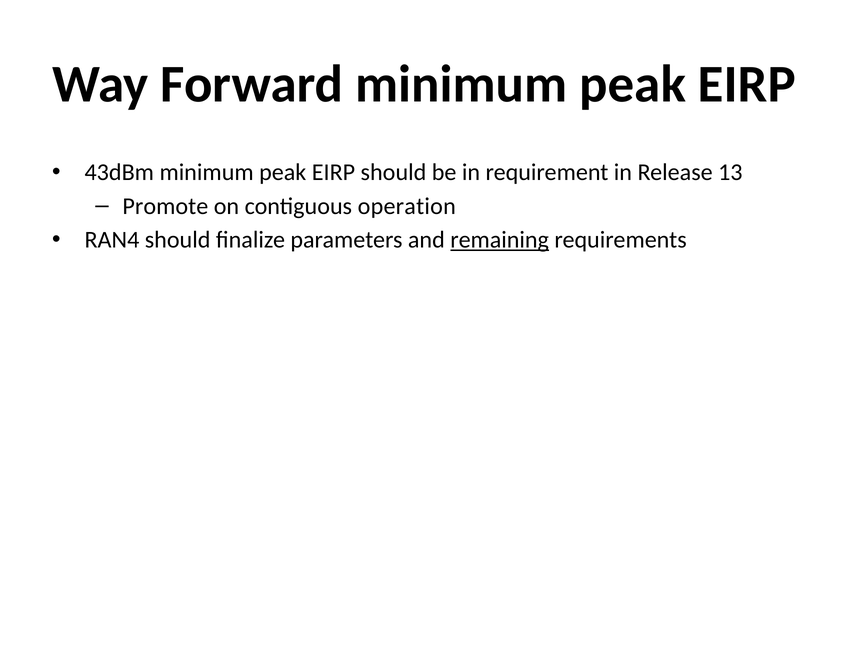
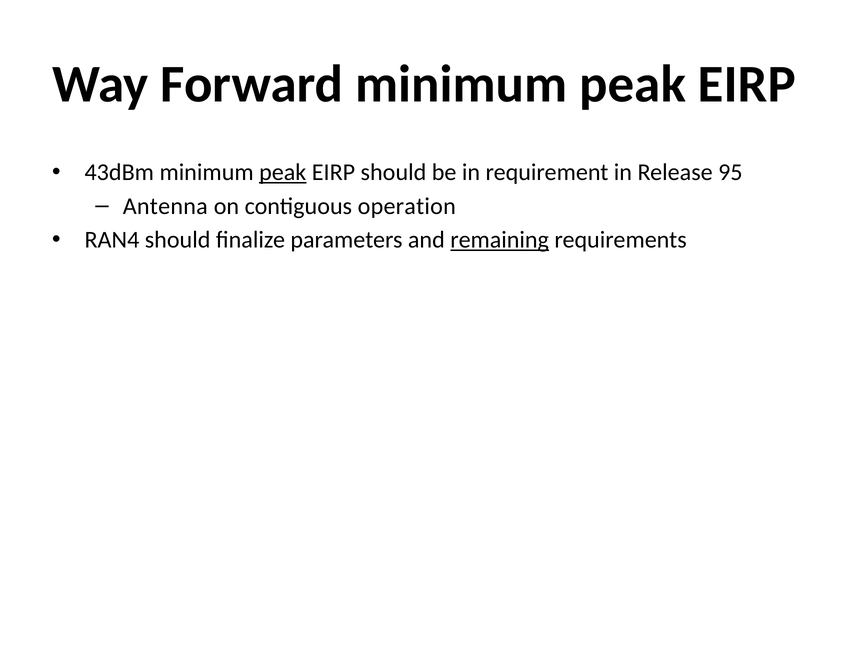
peak at (283, 172) underline: none -> present
13: 13 -> 95
Promote: Promote -> Antenna
